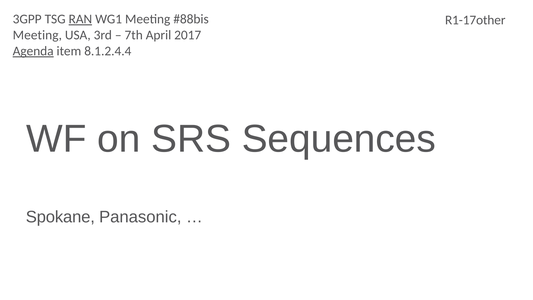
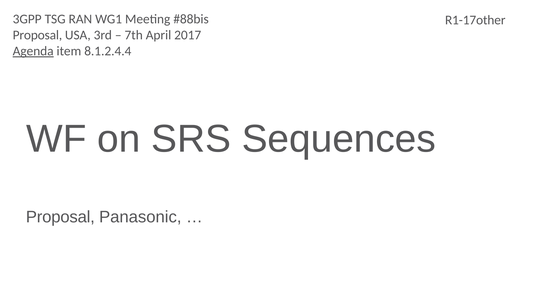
RAN underline: present -> none
Meeting at (37, 35): Meeting -> Proposal
Spokane at (60, 217): Spokane -> Proposal
